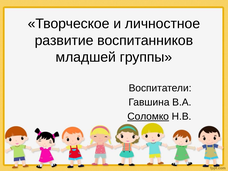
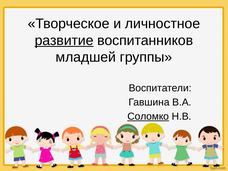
развитие underline: none -> present
